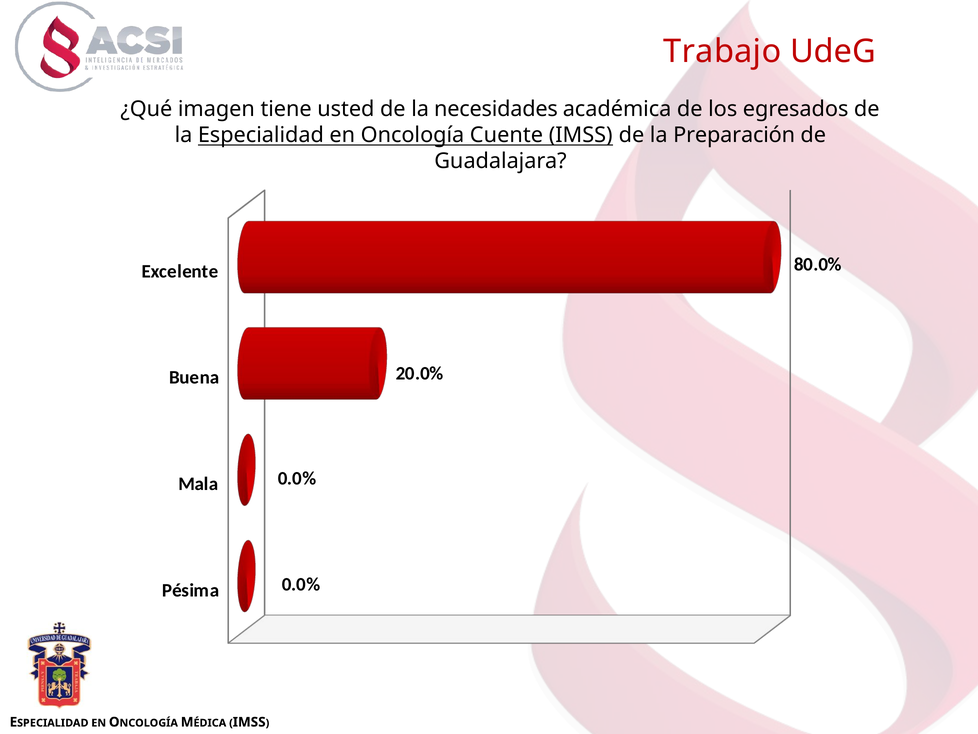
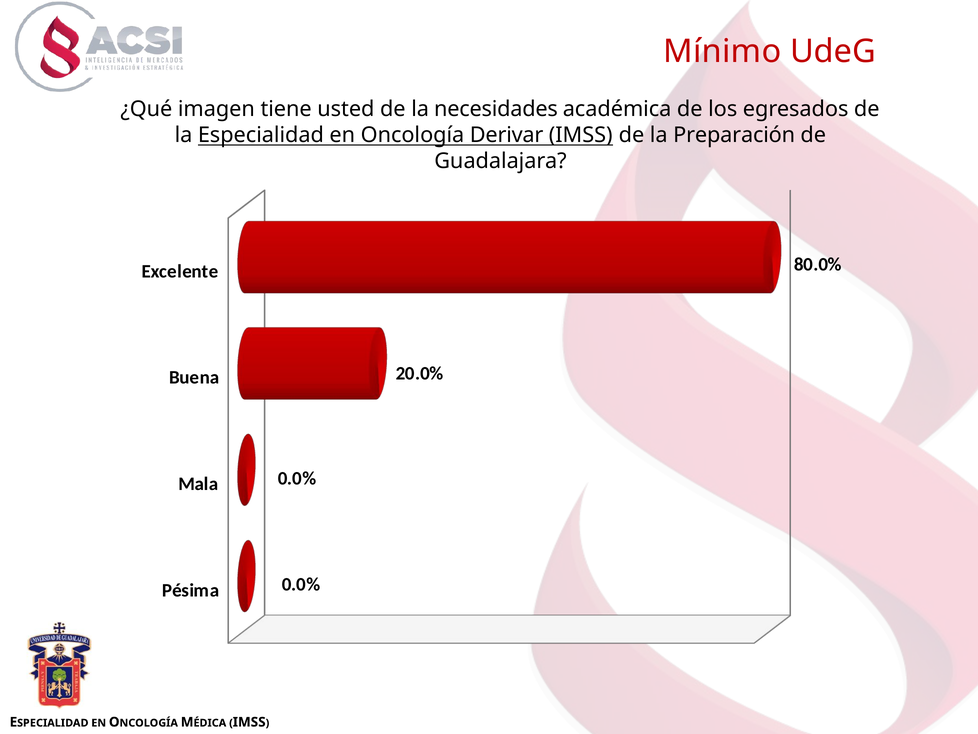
Trabajo: Trabajo -> Mínimo
Cuente: Cuente -> Derivar
